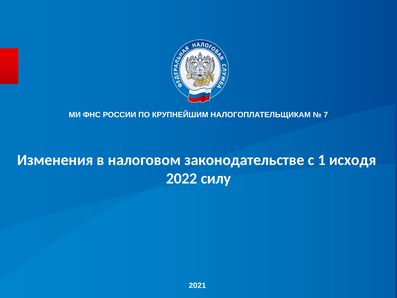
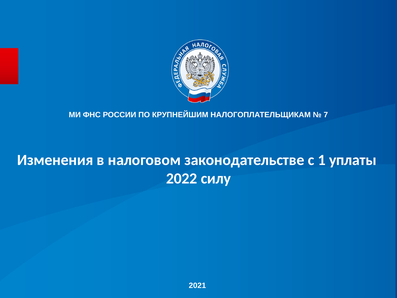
исходя: исходя -> уплаты
